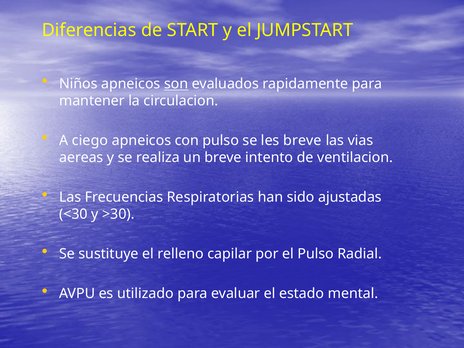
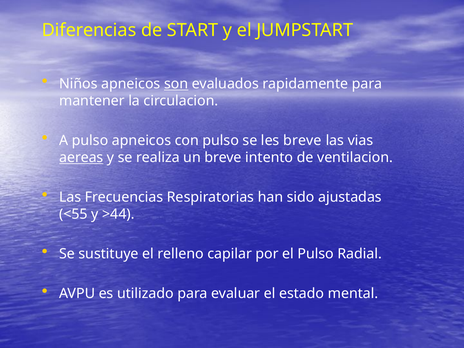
A ciego: ciego -> pulso
aereas underline: none -> present
<30: <30 -> <55
>30: >30 -> >44
